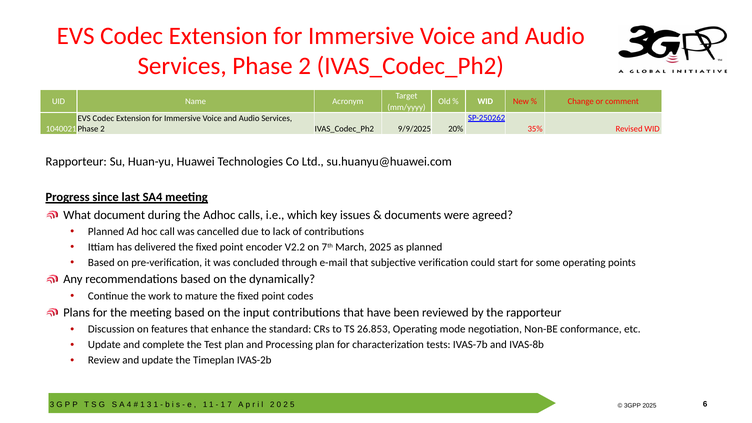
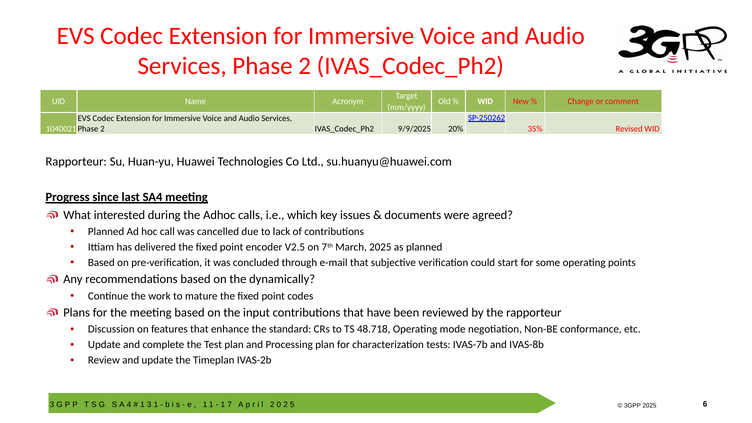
document: document -> interested
V2.2: V2.2 -> V2.5
26.853: 26.853 -> 48.718
